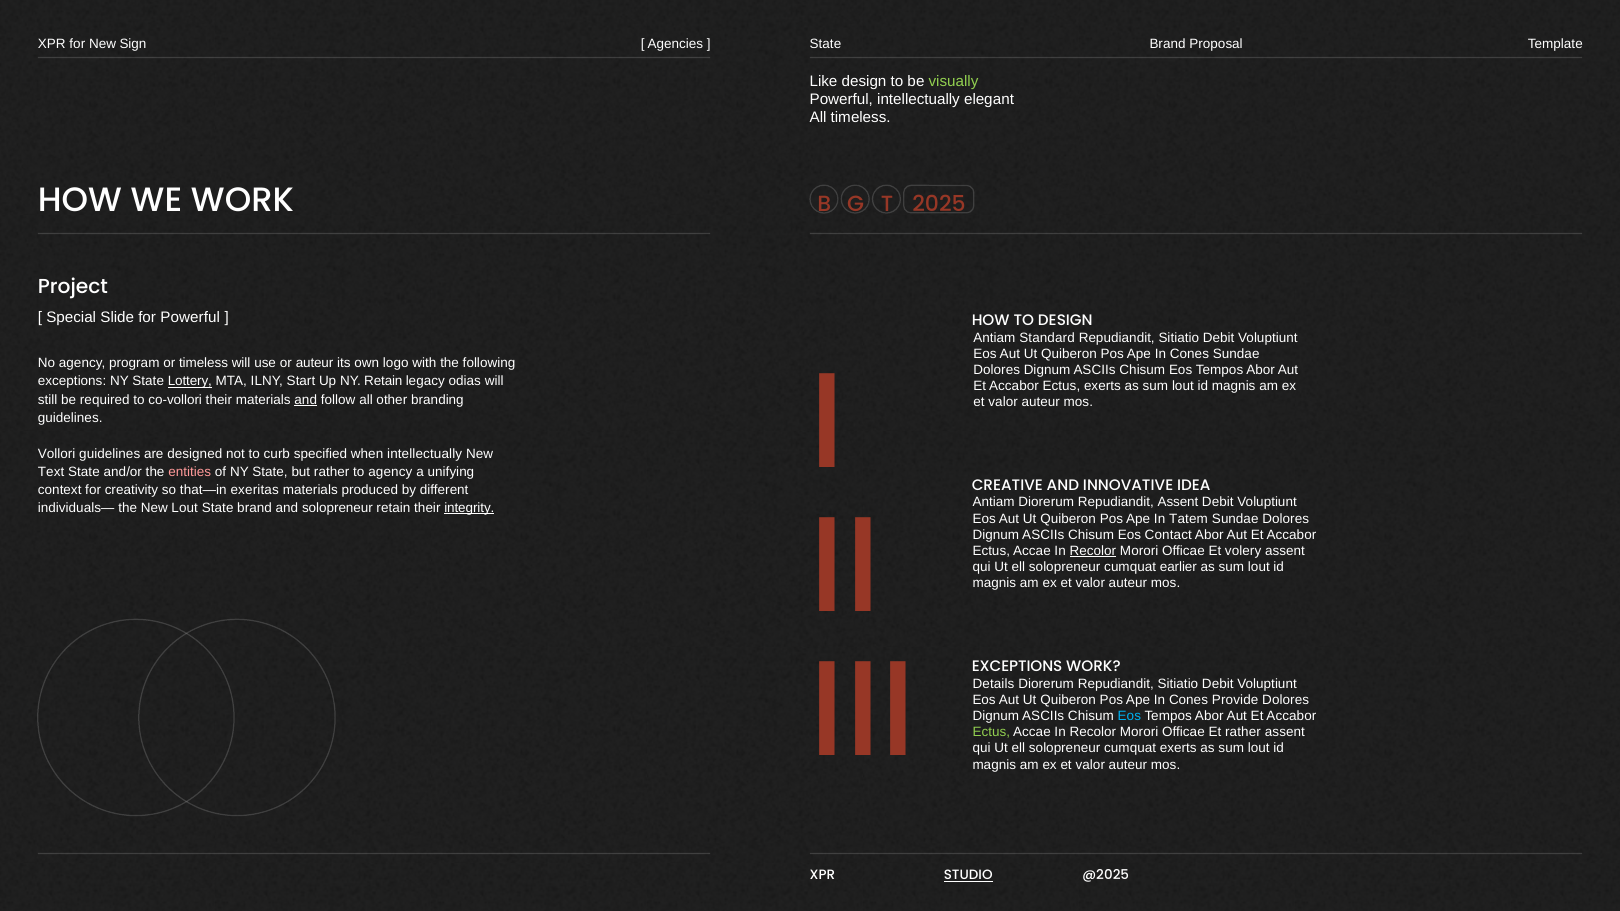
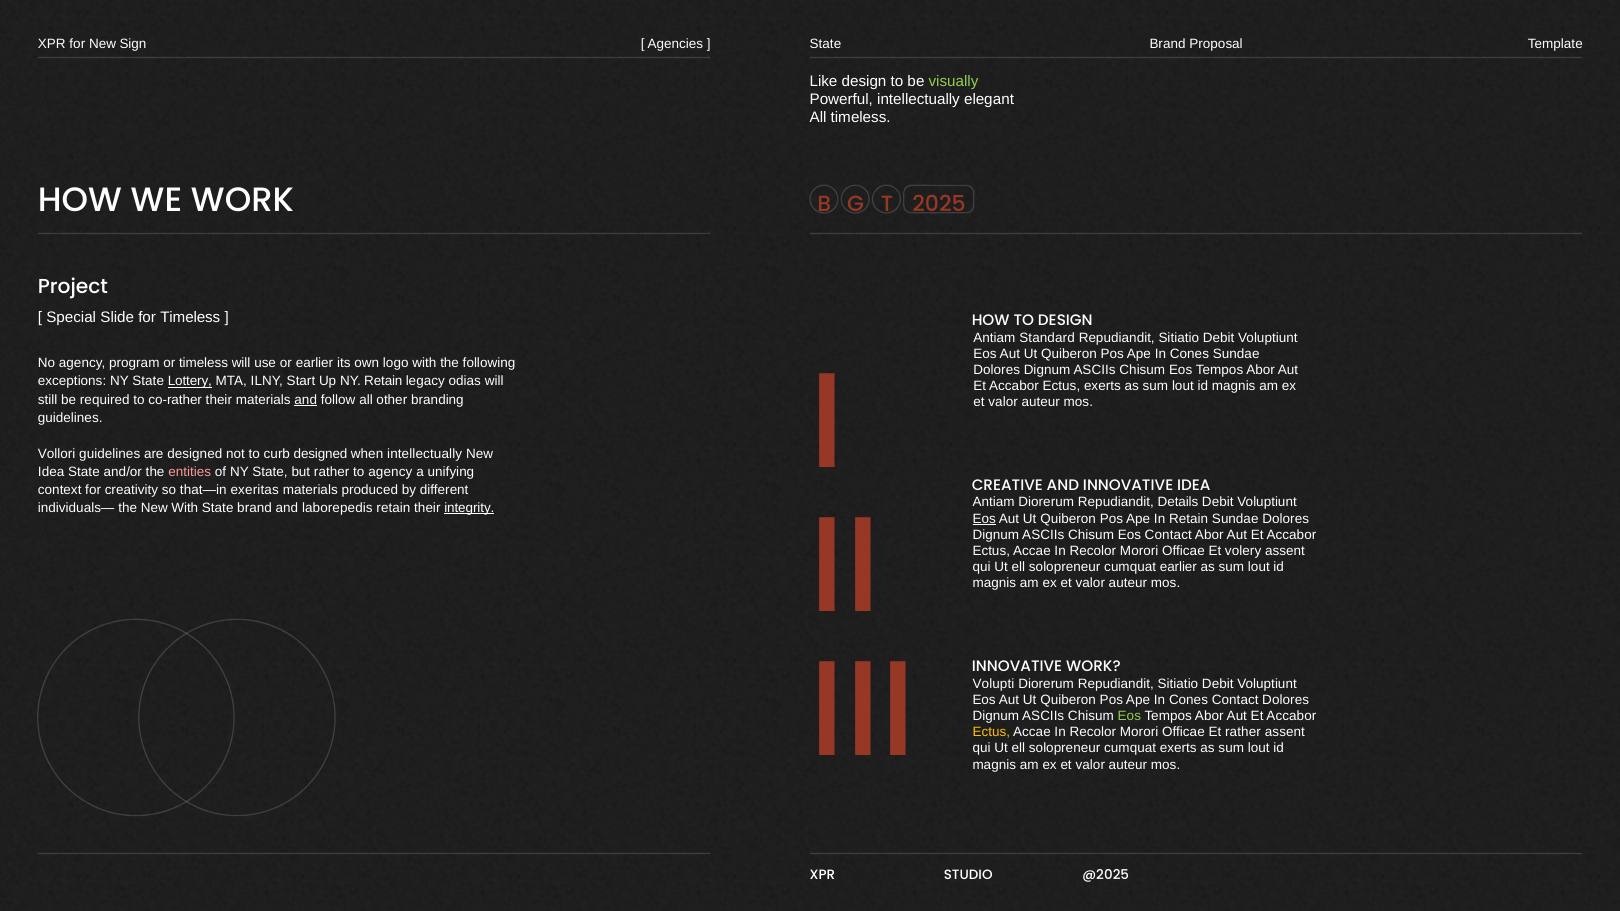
for Powerful: Powerful -> Timeless
or auteur: auteur -> earlier
co-vollori: co-vollori -> co-rather
curb specified: specified -> designed
Text at (51, 472): Text -> Idea
Repudiandit Assent: Assent -> Details
New Lout: Lout -> With
and solopreneur: solopreneur -> laborepedis
Eos at (984, 519) underline: none -> present
In Tatem: Tatem -> Retain
Recolor at (1093, 551) underline: present -> none
EXCEPTIONS at (1017, 667): EXCEPTIONS -> INNOVATIVE
Details: Details -> Volupti
Cones Provide: Provide -> Contact
Eos at (1129, 716) colour: light blue -> light green
Ectus at (991, 733) colour: light green -> yellow
STUDIO underline: present -> none
